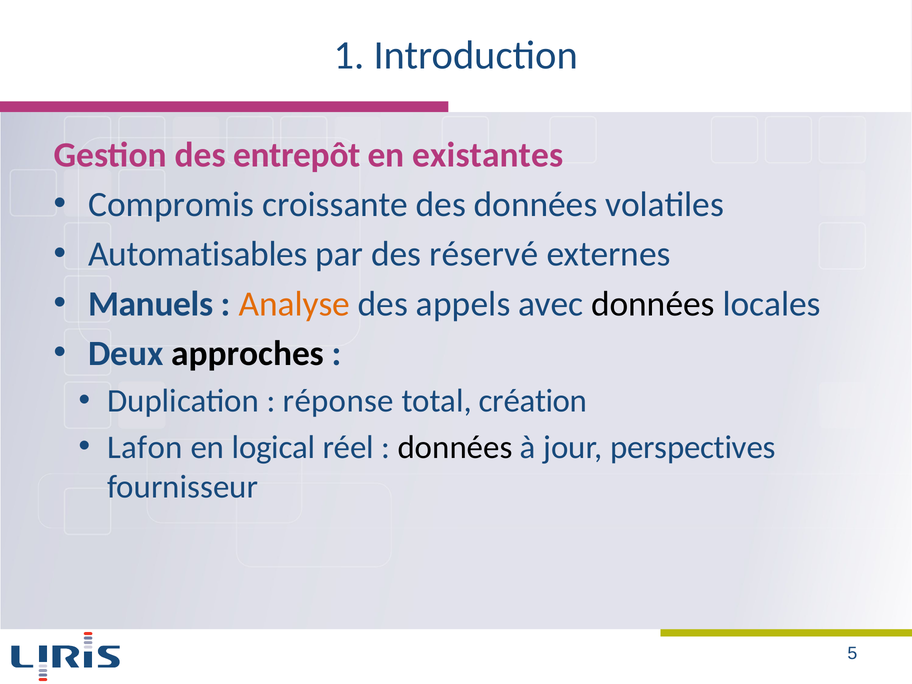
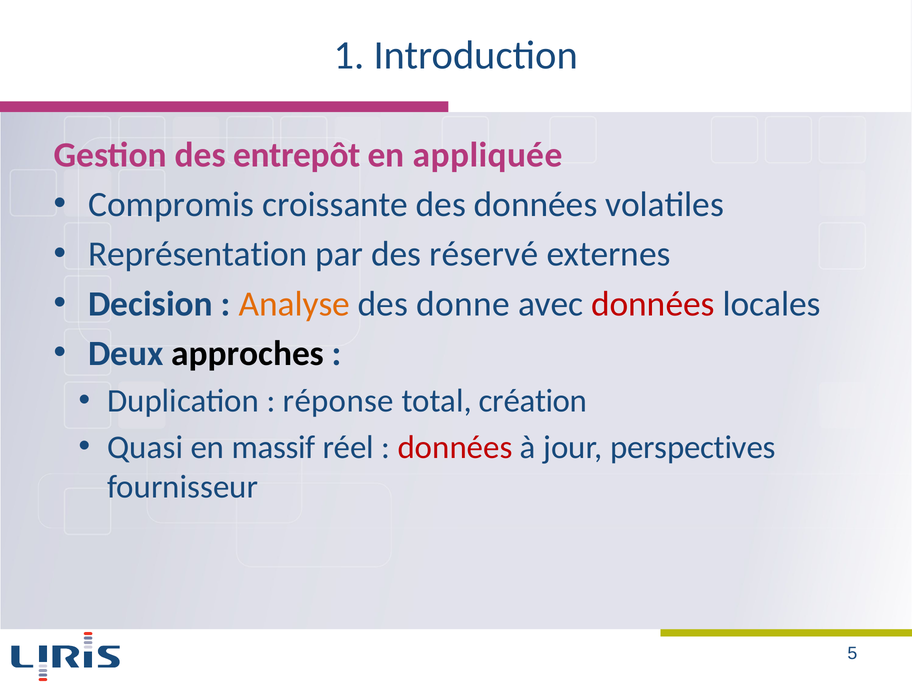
existantes: existantes -> appliquée
Automatisables: Automatisables -> Représentation
Manuels: Manuels -> Decision
appels: appels -> donne
données at (653, 304) colour: black -> red
Lafon: Lafon -> Quasi
logical: logical -> massif
données at (455, 447) colour: black -> red
